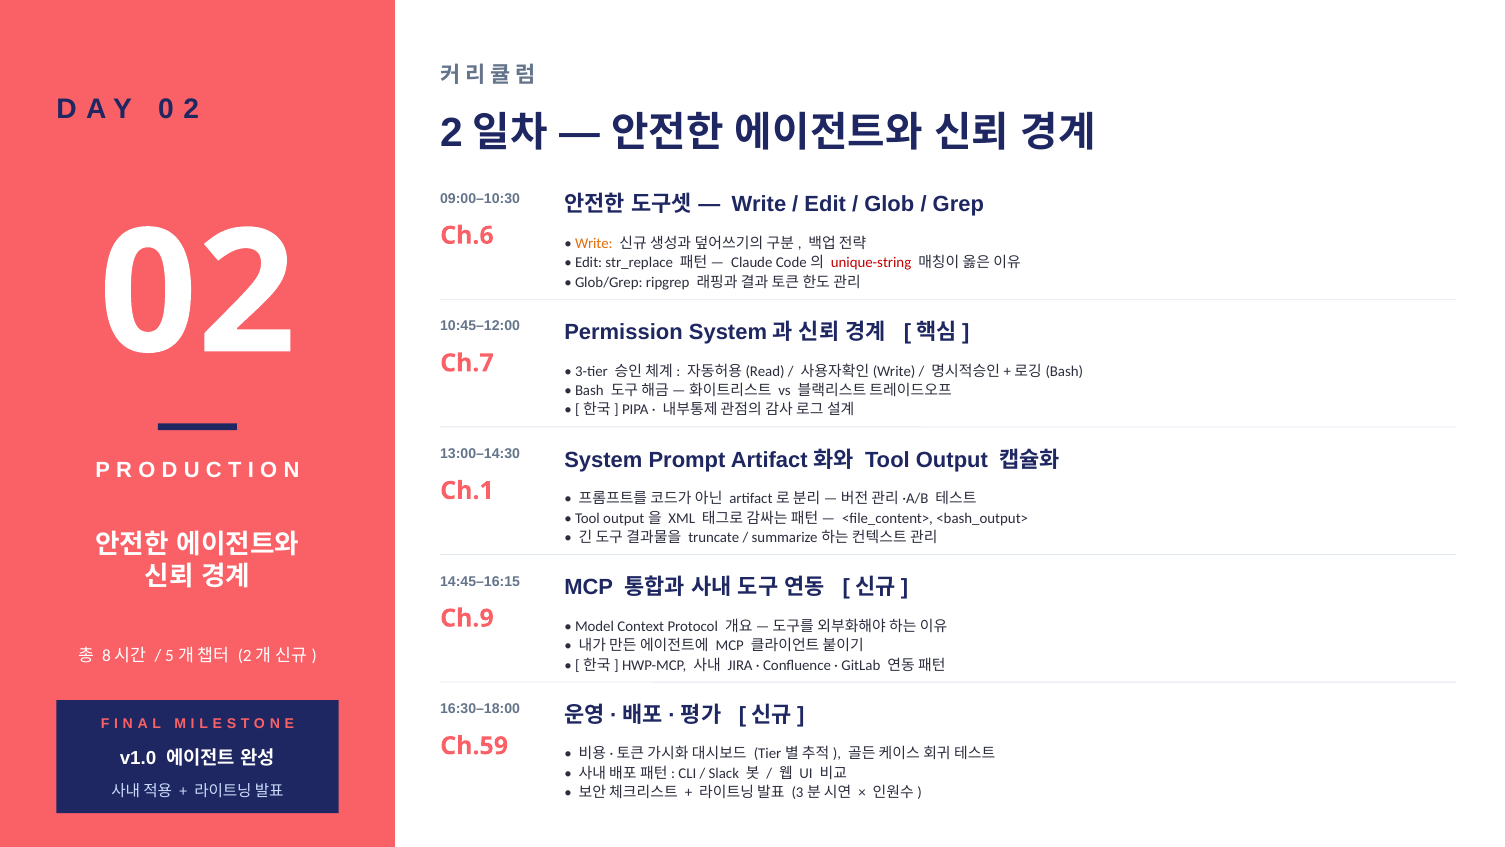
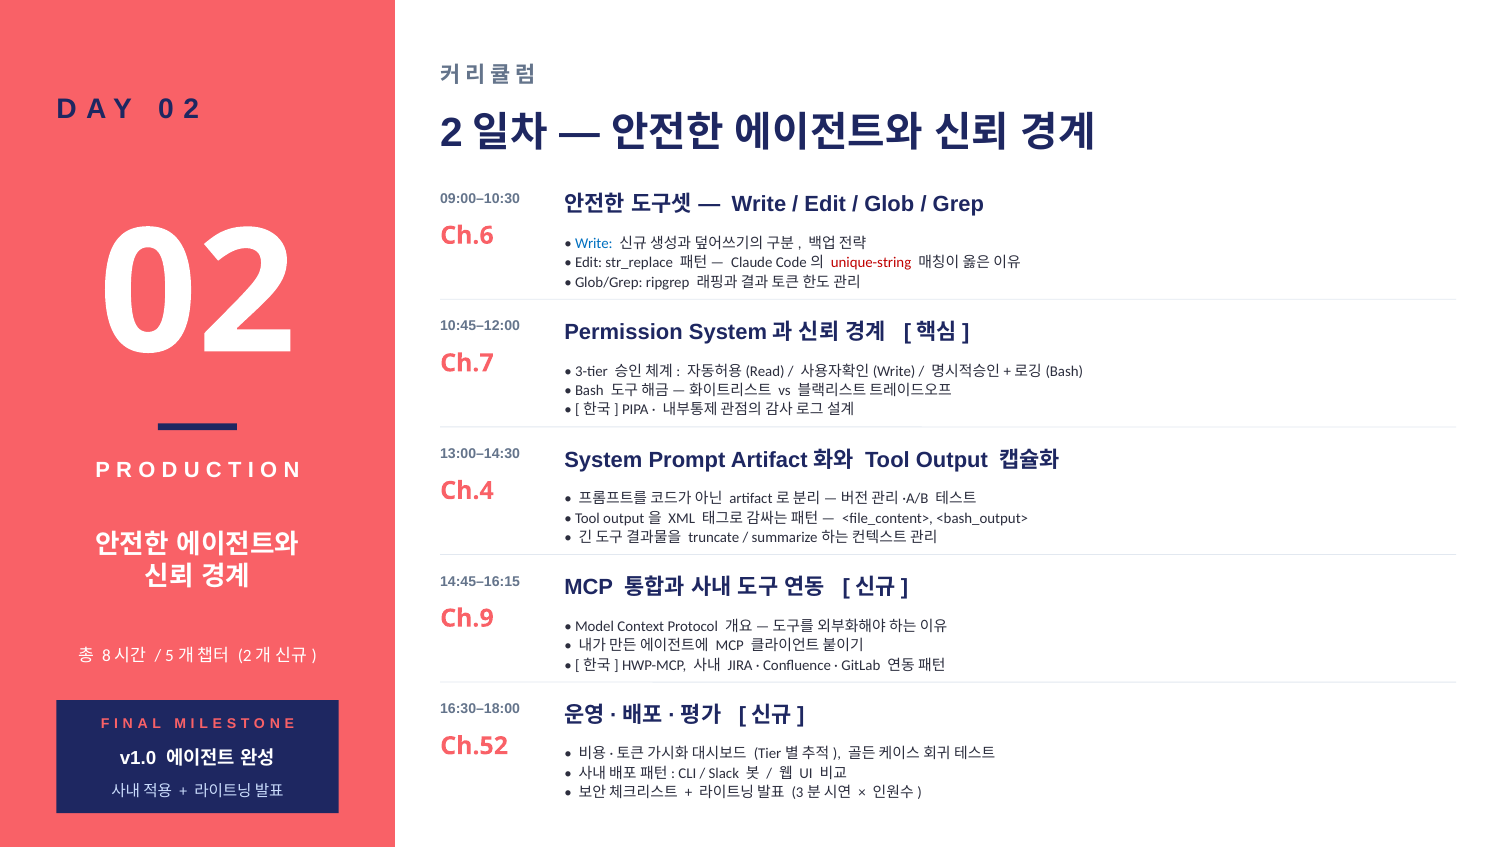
Write at (594, 243) colour: orange -> blue
Ch.1: Ch.1 -> Ch.4
Ch.59: Ch.59 -> Ch.52
